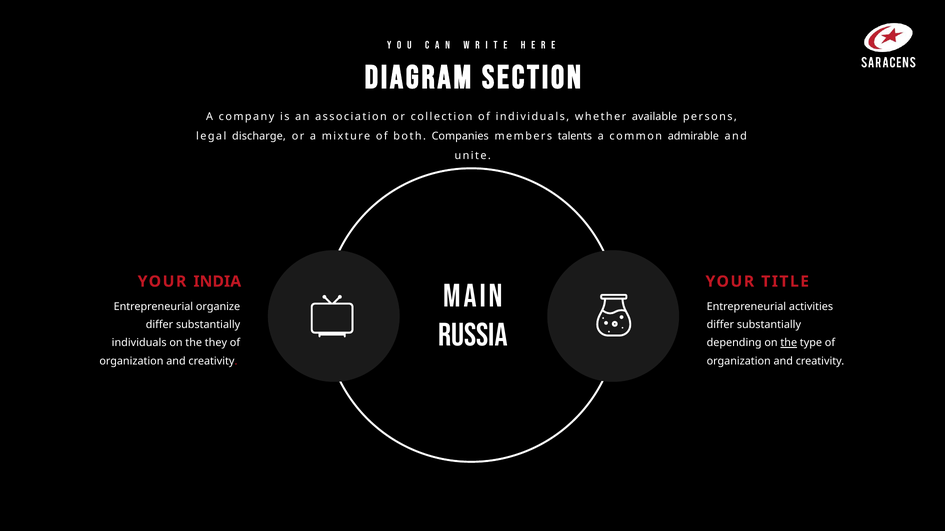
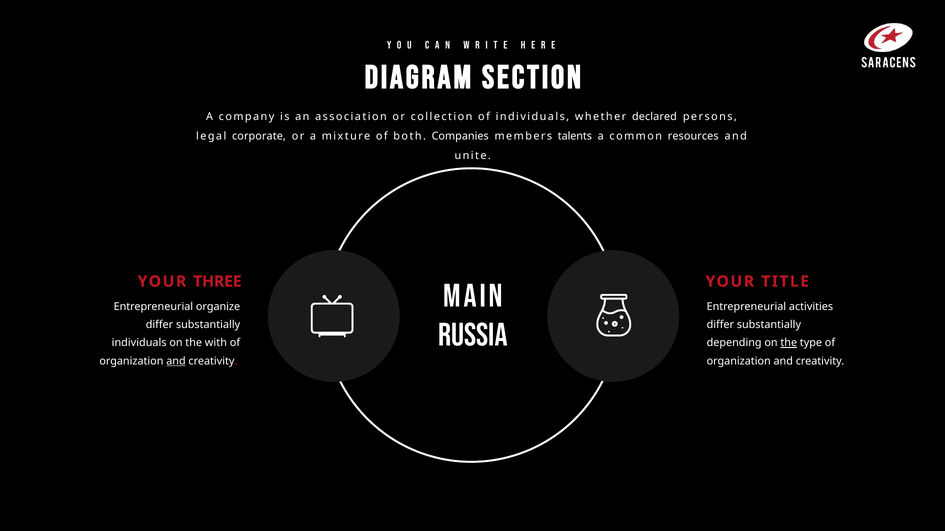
available: available -> declared
discharge: discharge -> corporate
admirable: admirable -> resources
INDIA: INDIA -> THREE
they: they -> with
and at (176, 361) underline: none -> present
